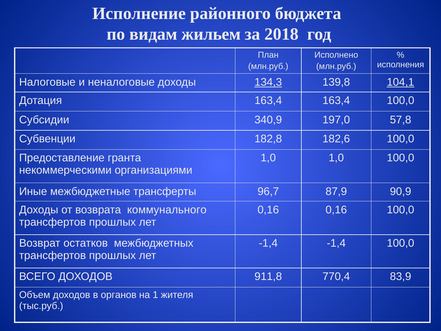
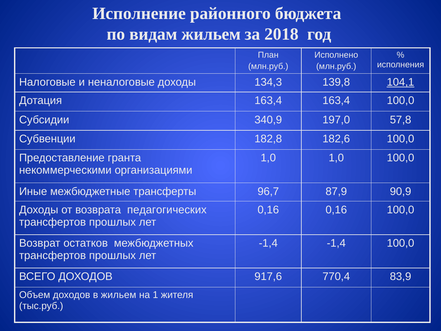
134,3 underline: present -> none
коммунального: коммунального -> педагогических
911,8: 911,8 -> 917,6
в органов: органов -> жильем
